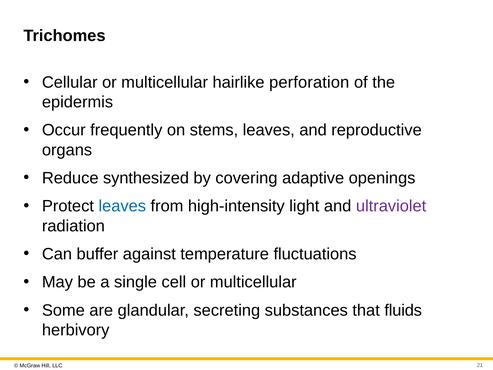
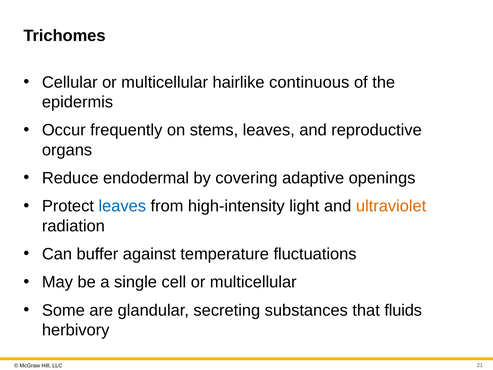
perforation: perforation -> continuous
synthesized: synthesized -> endodermal
ultraviolet colour: purple -> orange
